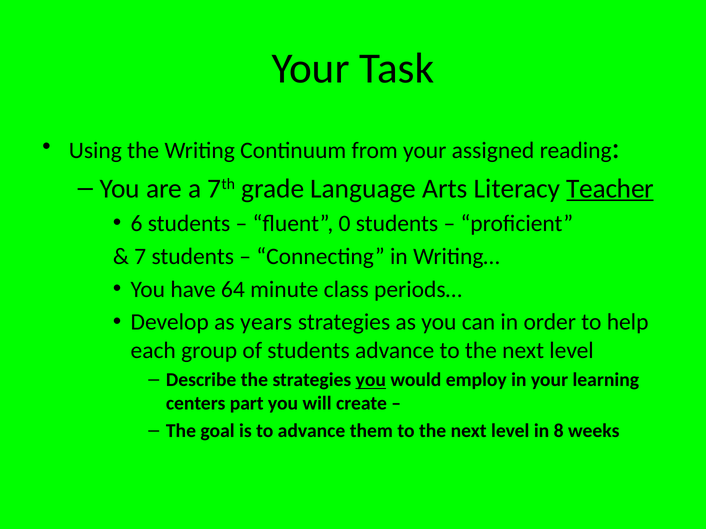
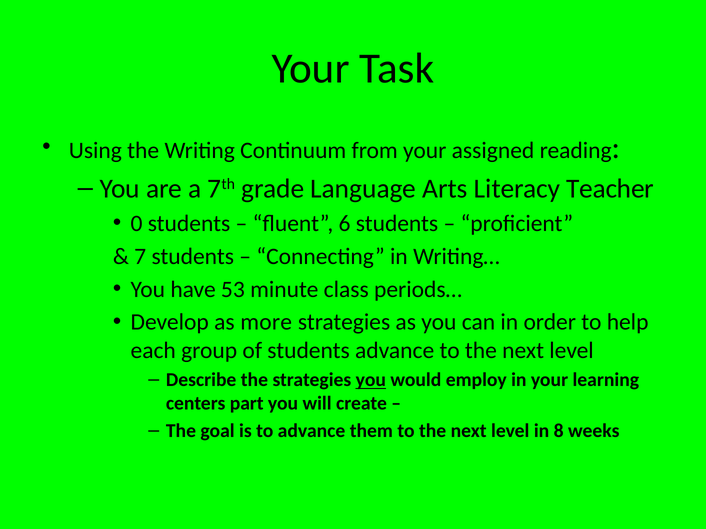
Teacher underline: present -> none
6: 6 -> 0
0: 0 -> 6
64: 64 -> 53
years: years -> more
